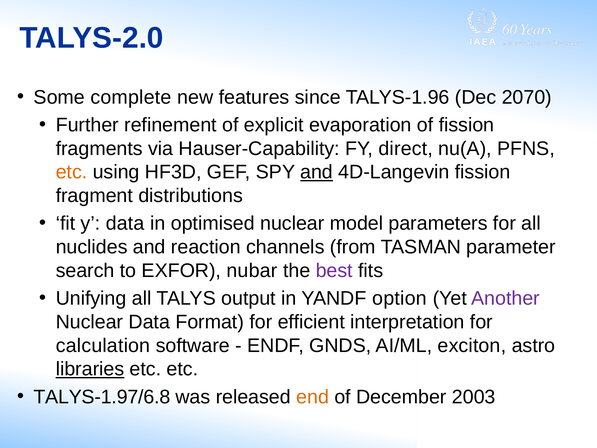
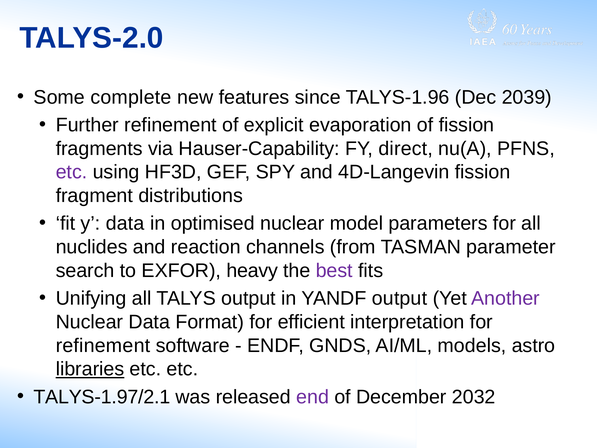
2070: 2070 -> 2039
etc at (71, 172) colour: orange -> purple
and at (317, 172) underline: present -> none
nubar: nubar -> heavy
YANDF option: option -> output
calculation at (103, 345): calculation -> refinement
exciton: exciton -> models
TALYS-1.97/6.8: TALYS-1.97/6.8 -> TALYS-1.97/2.1
end colour: orange -> purple
2003: 2003 -> 2032
